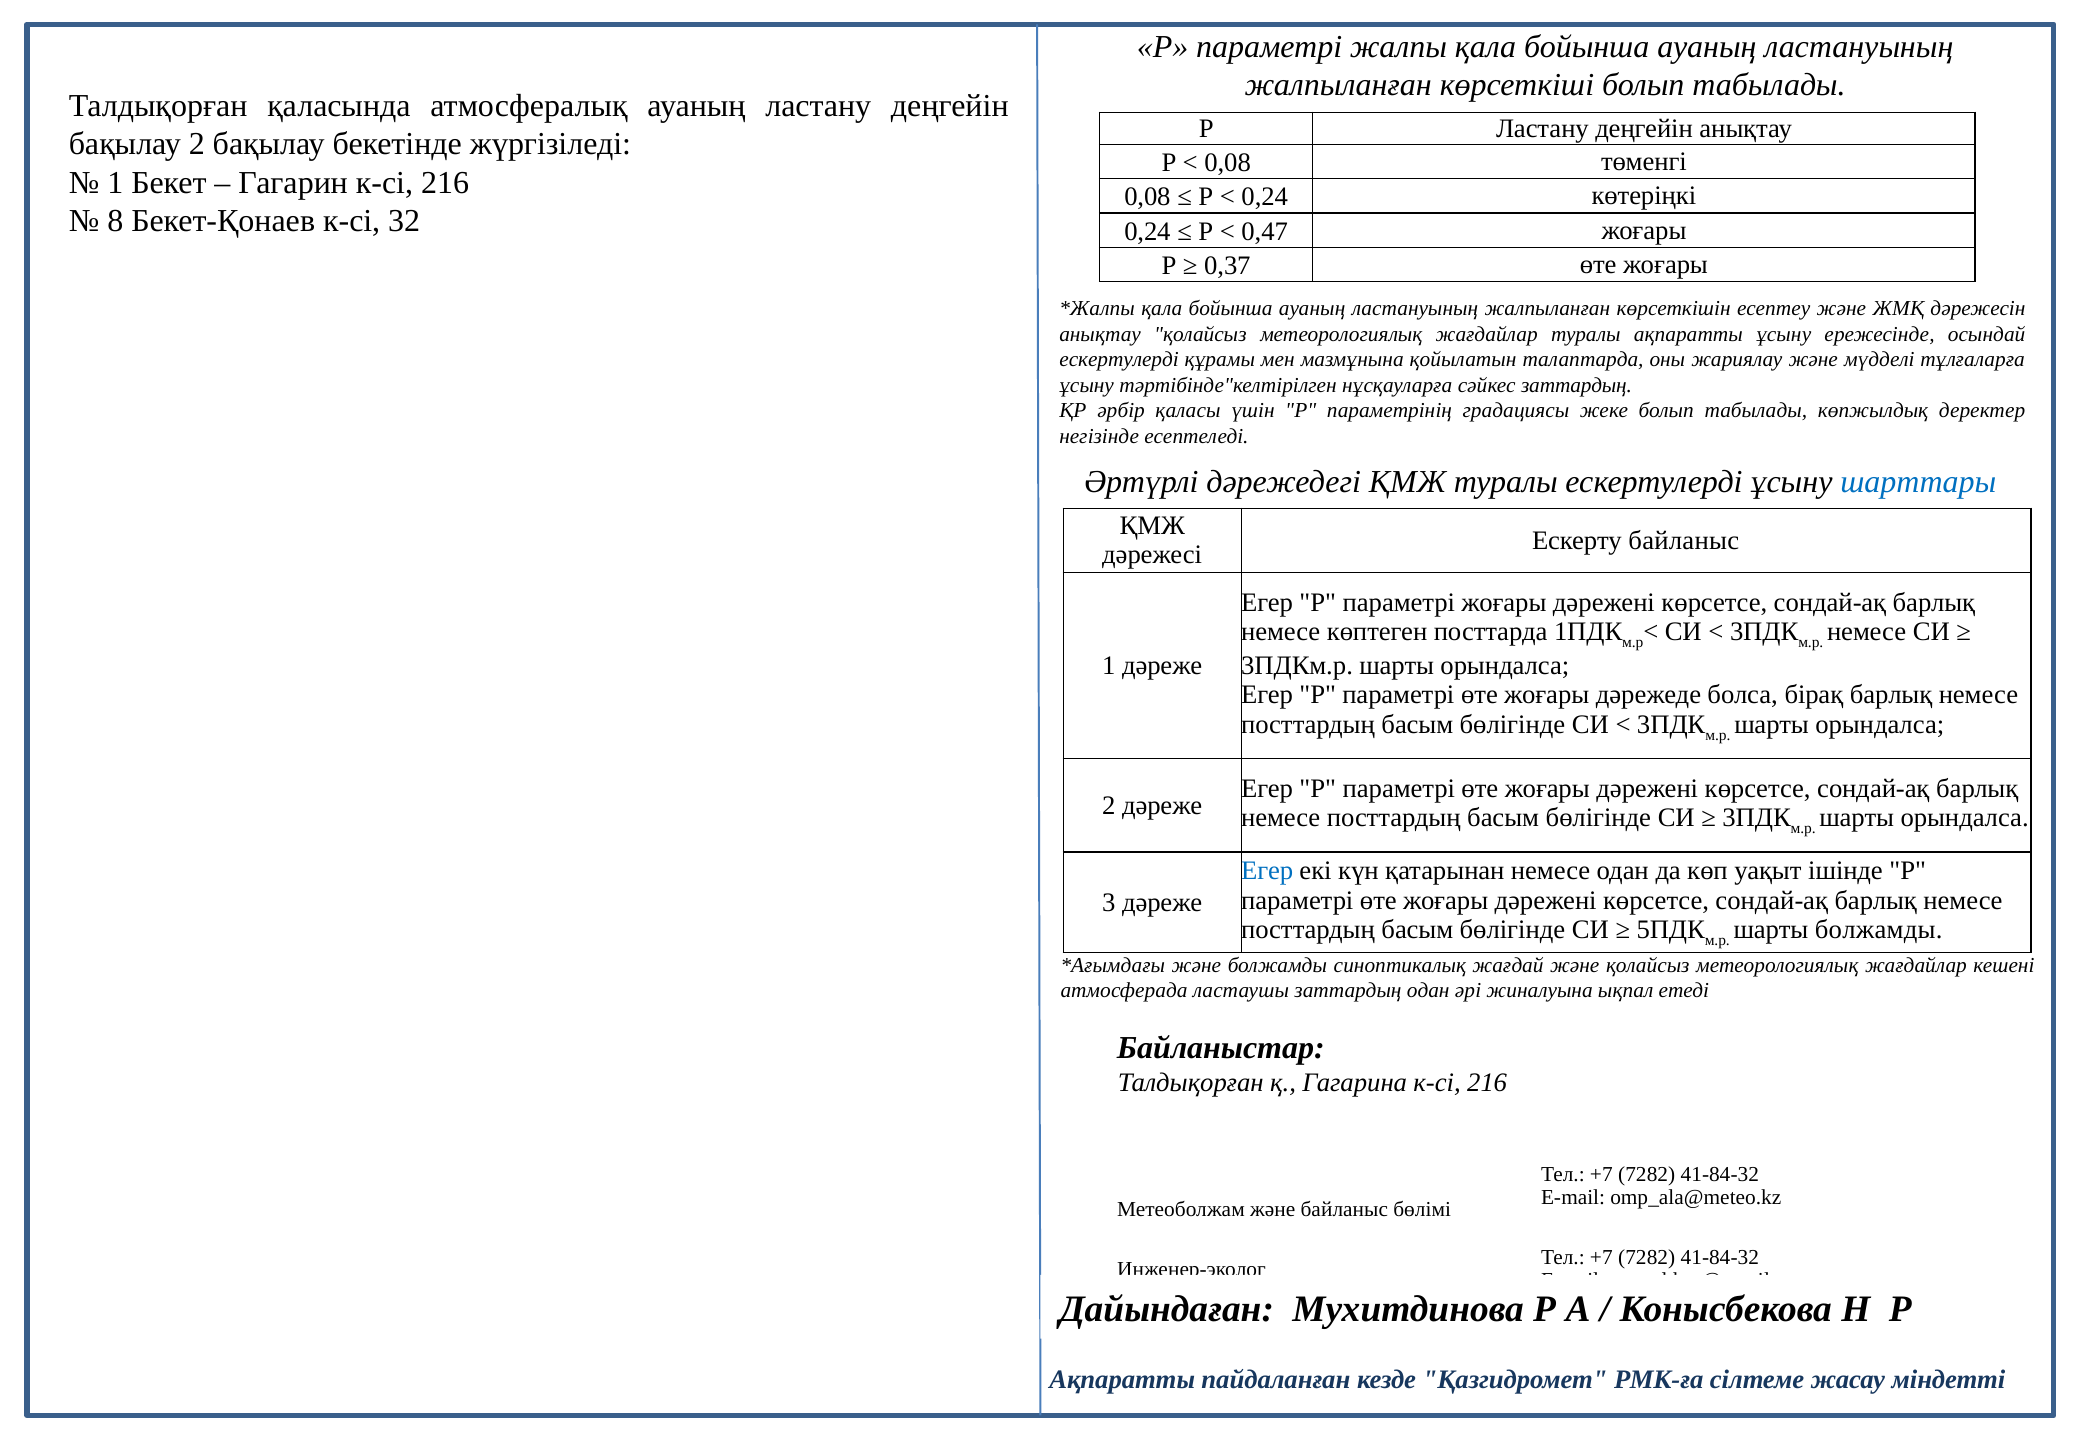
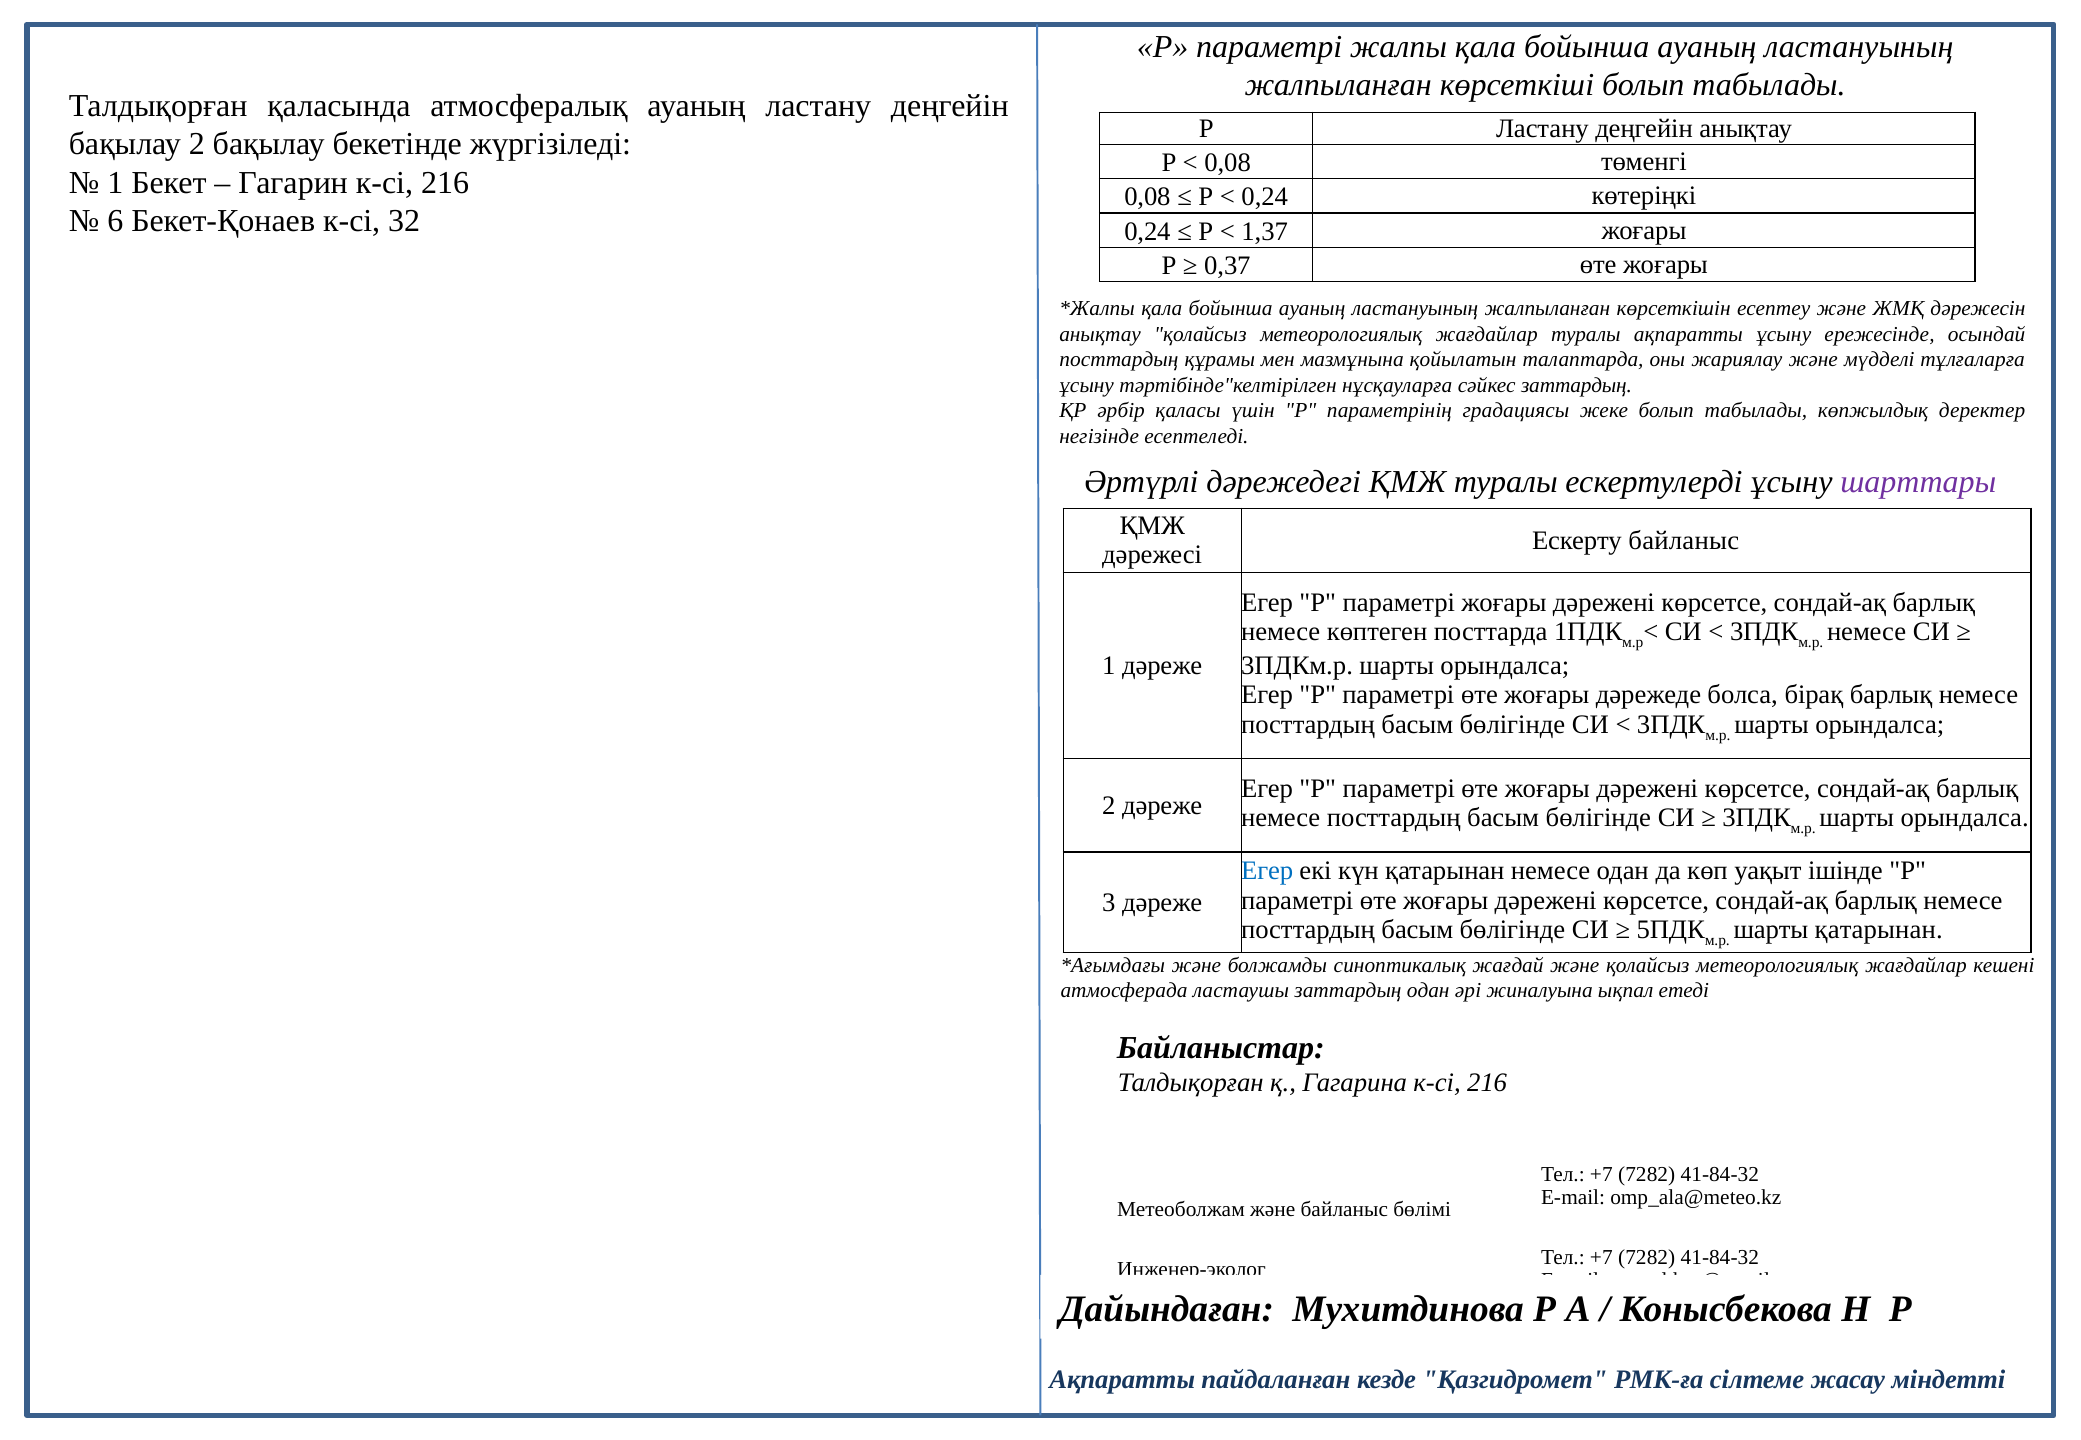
8: 8 -> 6
0,47: 0,47 -> 1,37
ескертулерді at (1119, 360): ескертулерді -> посттардың
шарттары colour: blue -> purple
шарты болжамды: болжамды -> қатарынан
